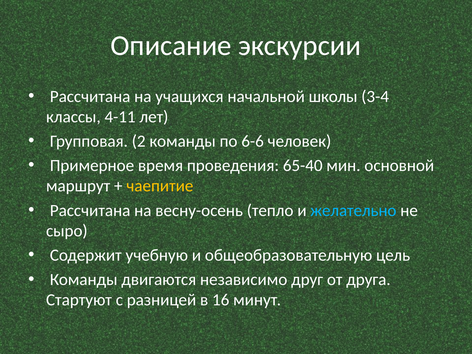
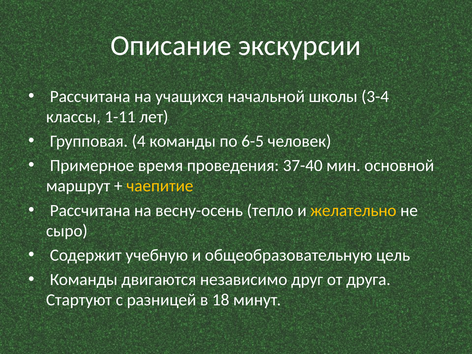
4-11: 4-11 -> 1-11
2: 2 -> 4
6-6: 6-6 -> 6-5
65-40: 65-40 -> 37-40
желательно colour: light blue -> yellow
16: 16 -> 18
